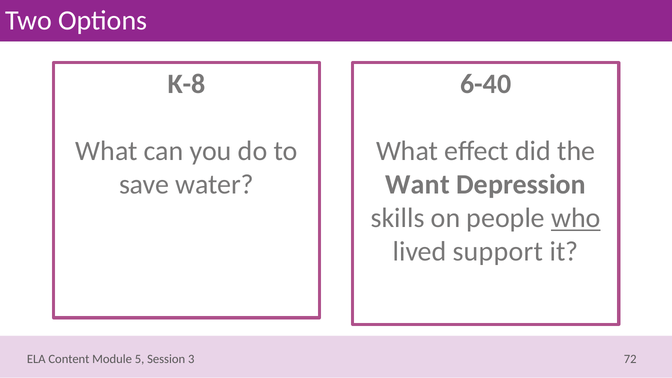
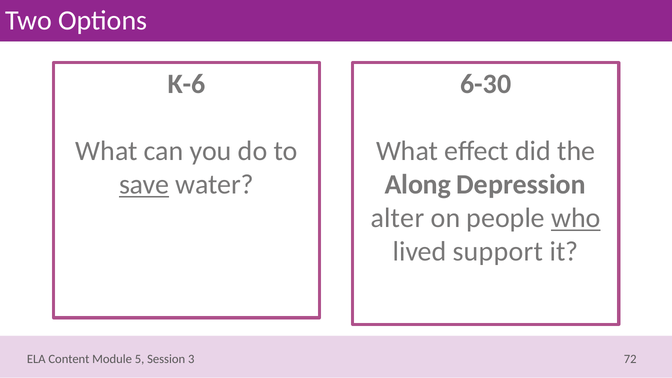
K-8: K-8 -> K-6
6-40: 6-40 -> 6-30
save underline: none -> present
Want: Want -> Along
skills: skills -> alter
